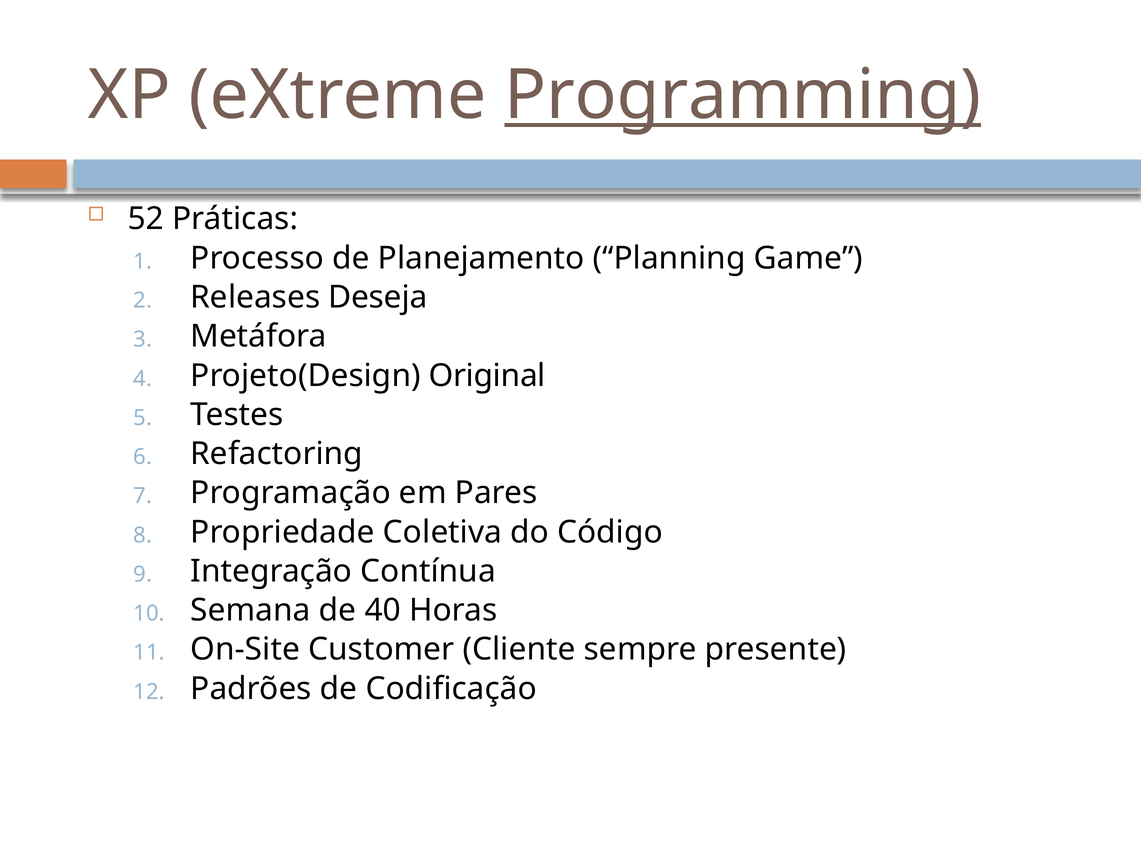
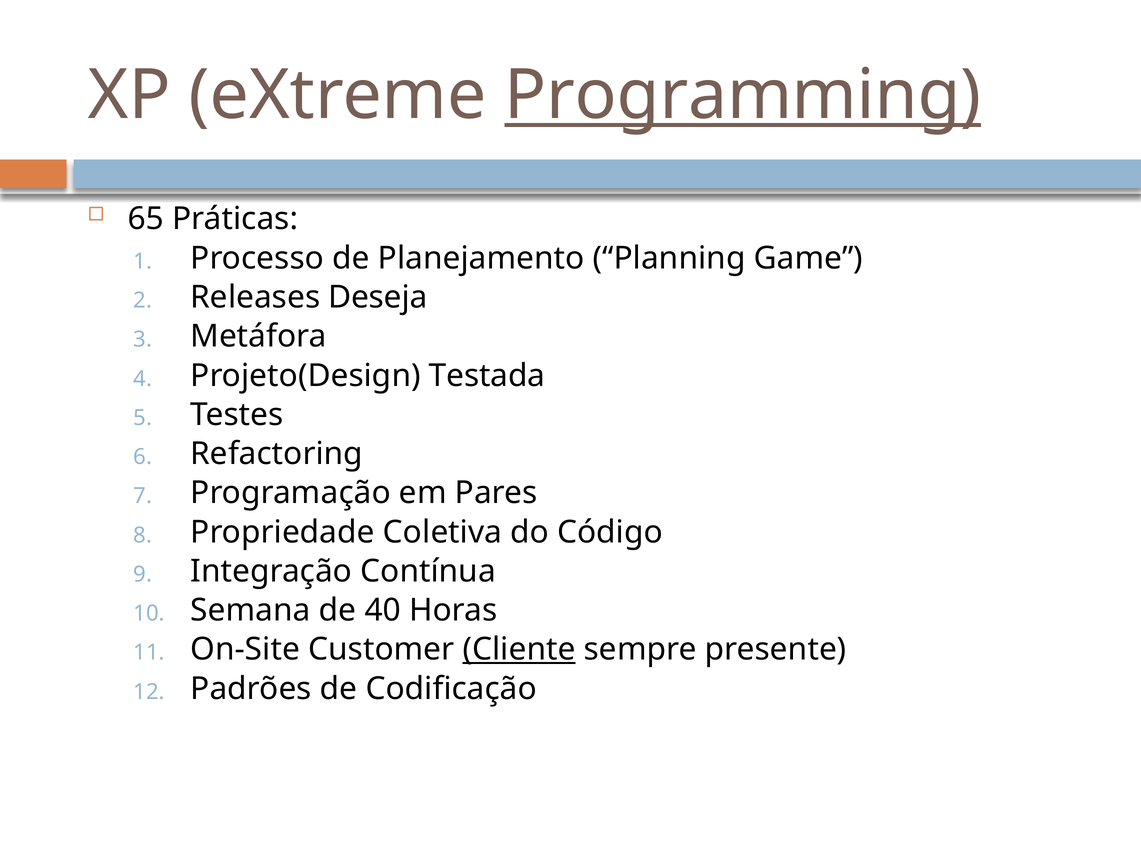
52: 52 -> 65
Original: Original -> Testada
Cliente underline: none -> present
